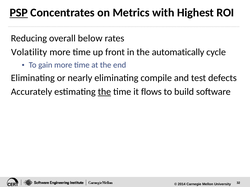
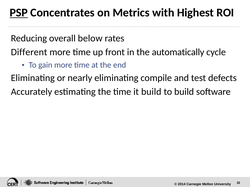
Volatility: Volatility -> Different
the at (104, 92) underline: present -> none
it flows: flows -> build
